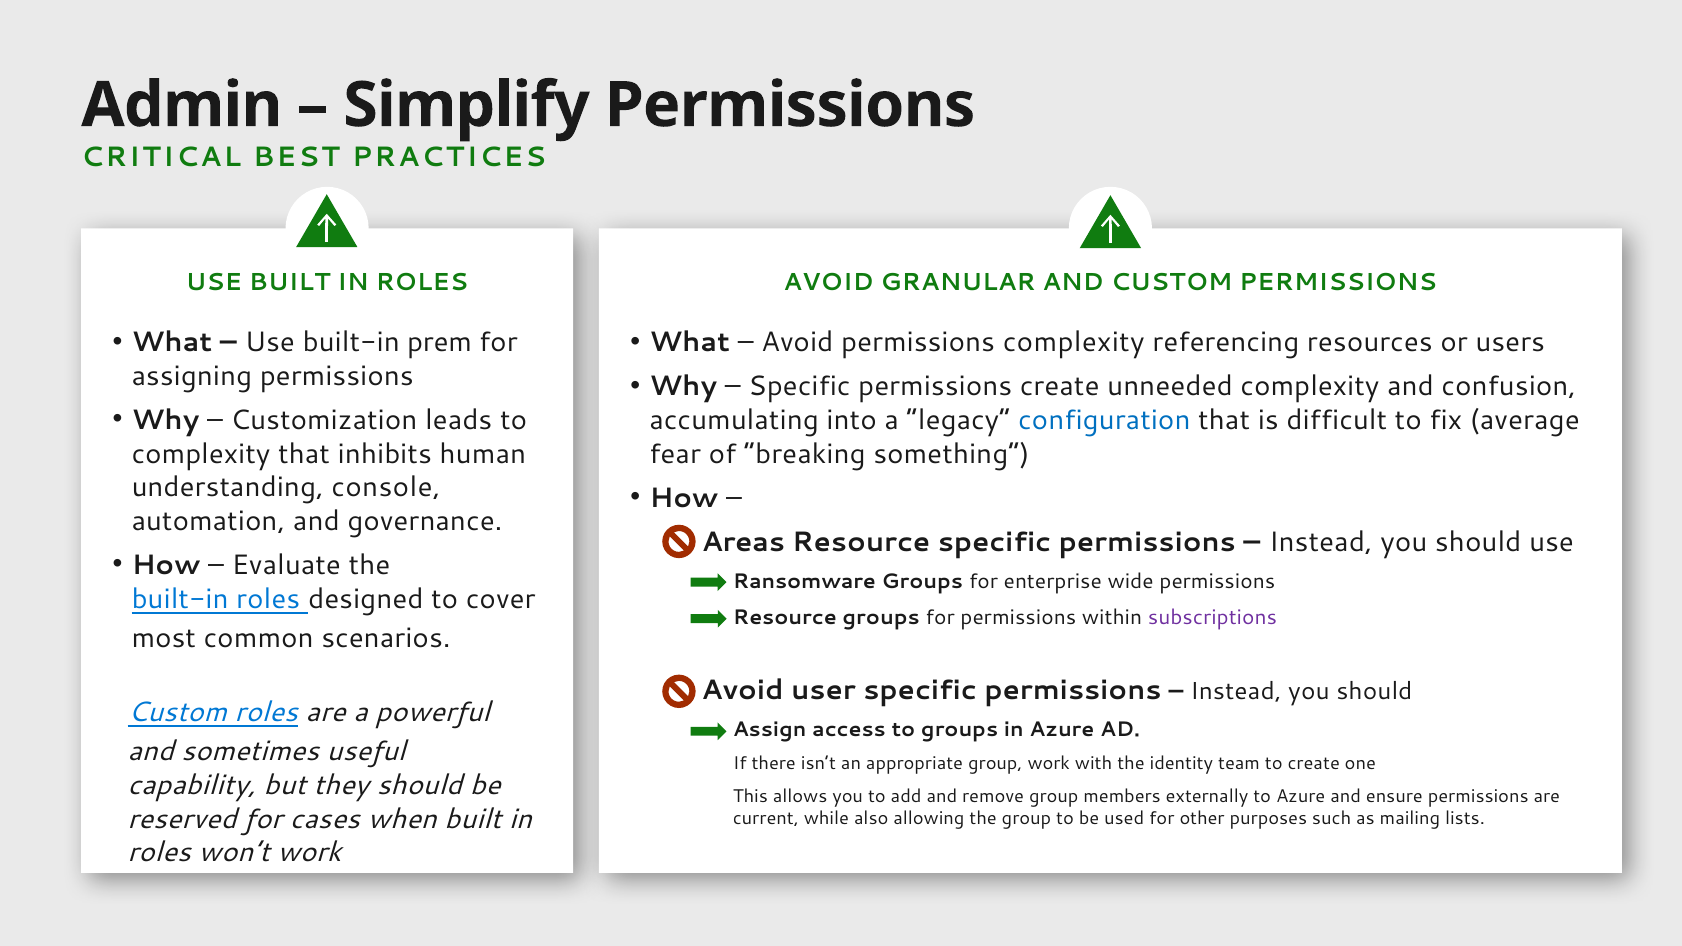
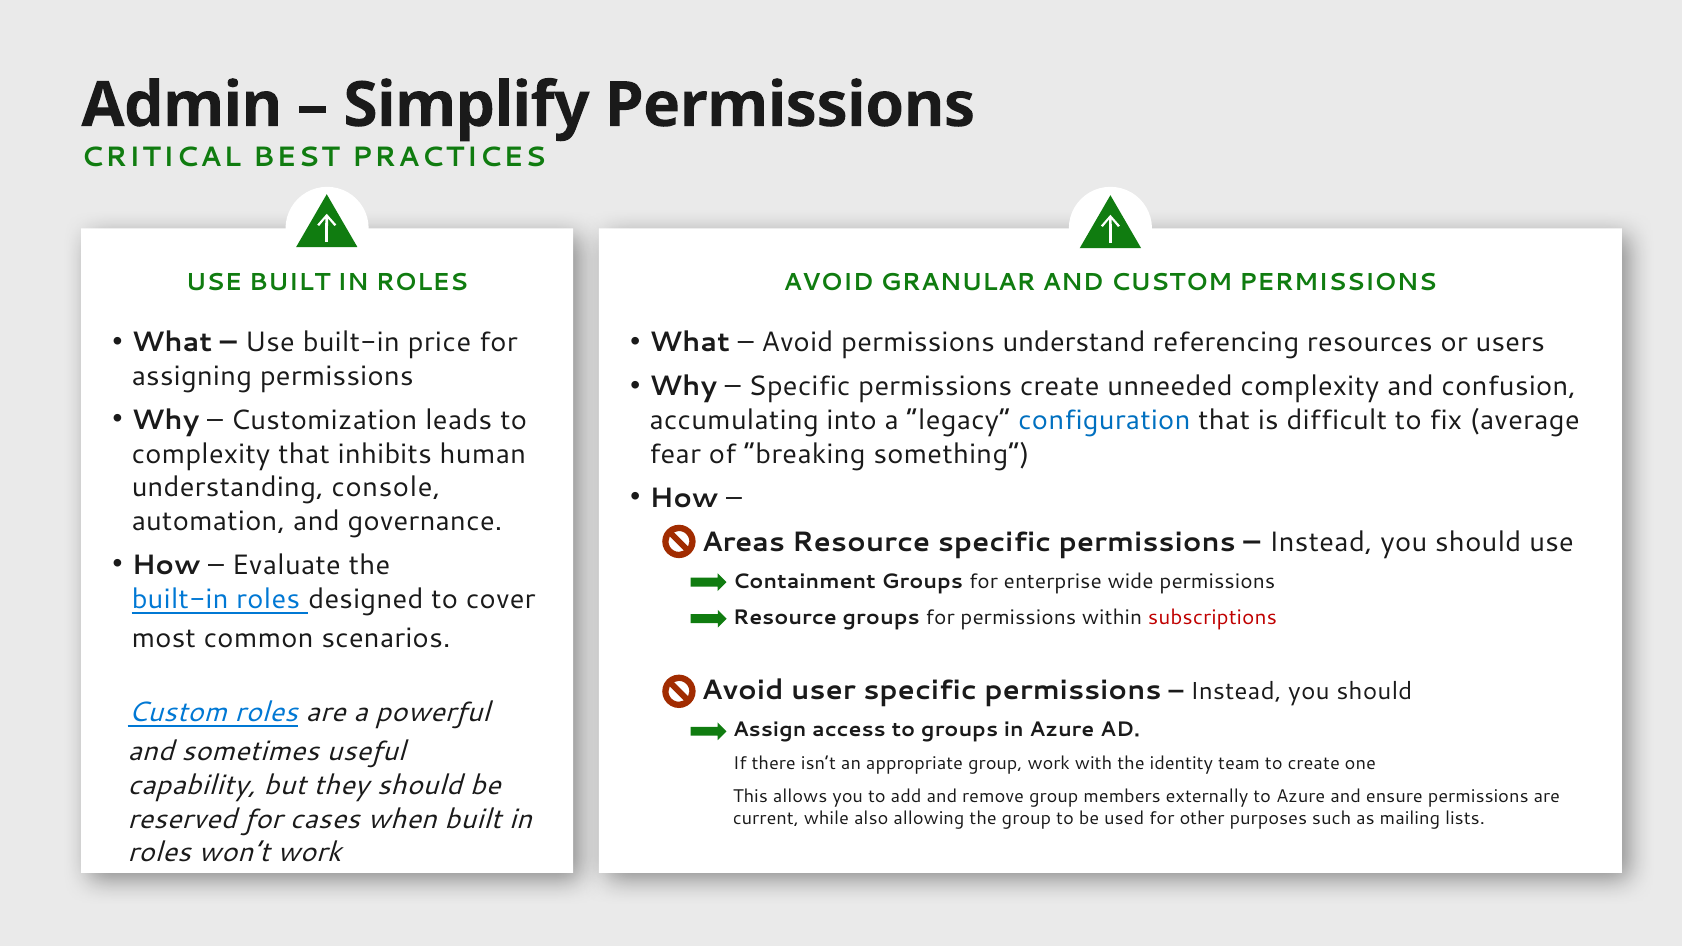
prem: prem -> price
permissions complexity: complexity -> understand
Ransomware: Ransomware -> Containment
subscriptions colour: purple -> red
